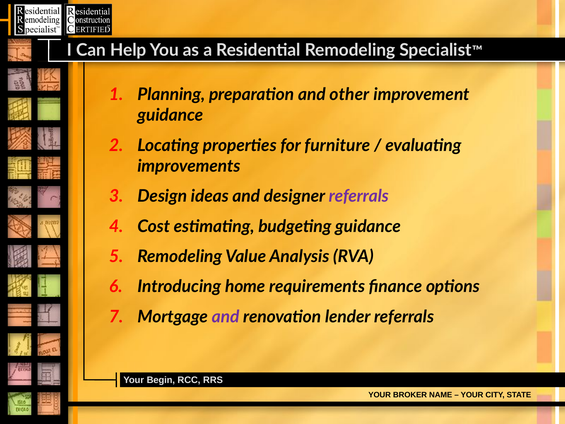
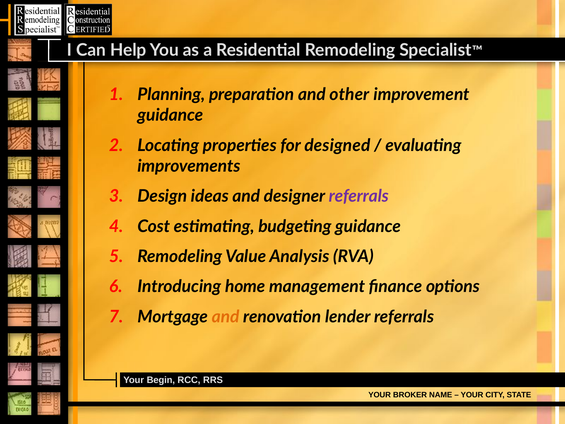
furniture: furniture -> designed
requirements: requirements -> management
and at (226, 317) colour: purple -> orange
